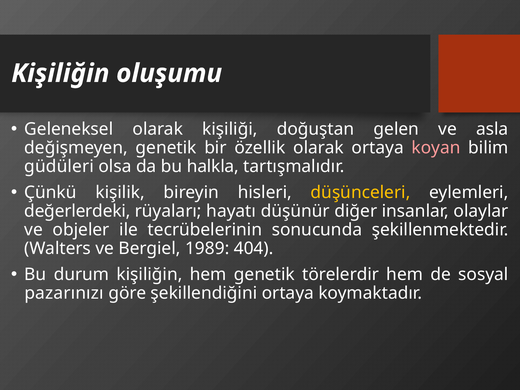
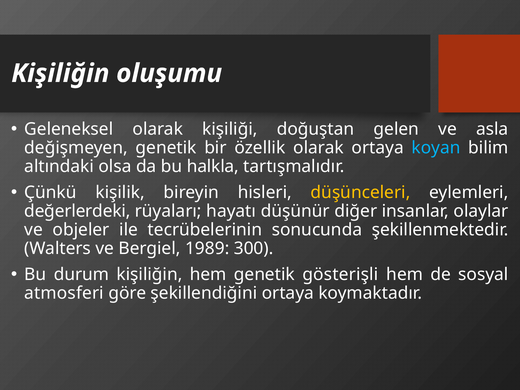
koyan colour: pink -> light blue
güdüleri: güdüleri -> altındaki
404: 404 -> 300
törelerdir: törelerdir -> gösterişli
pazarınızı: pazarınızı -> atmosferi
